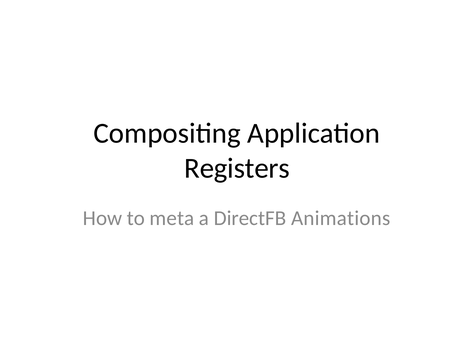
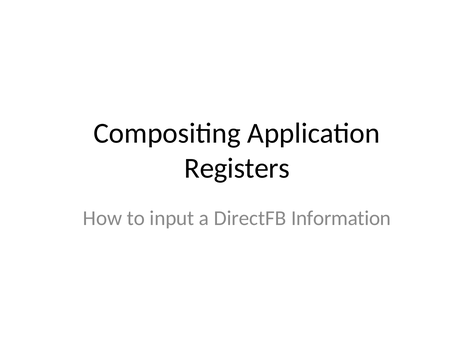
meta: meta -> input
Animations: Animations -> Information
